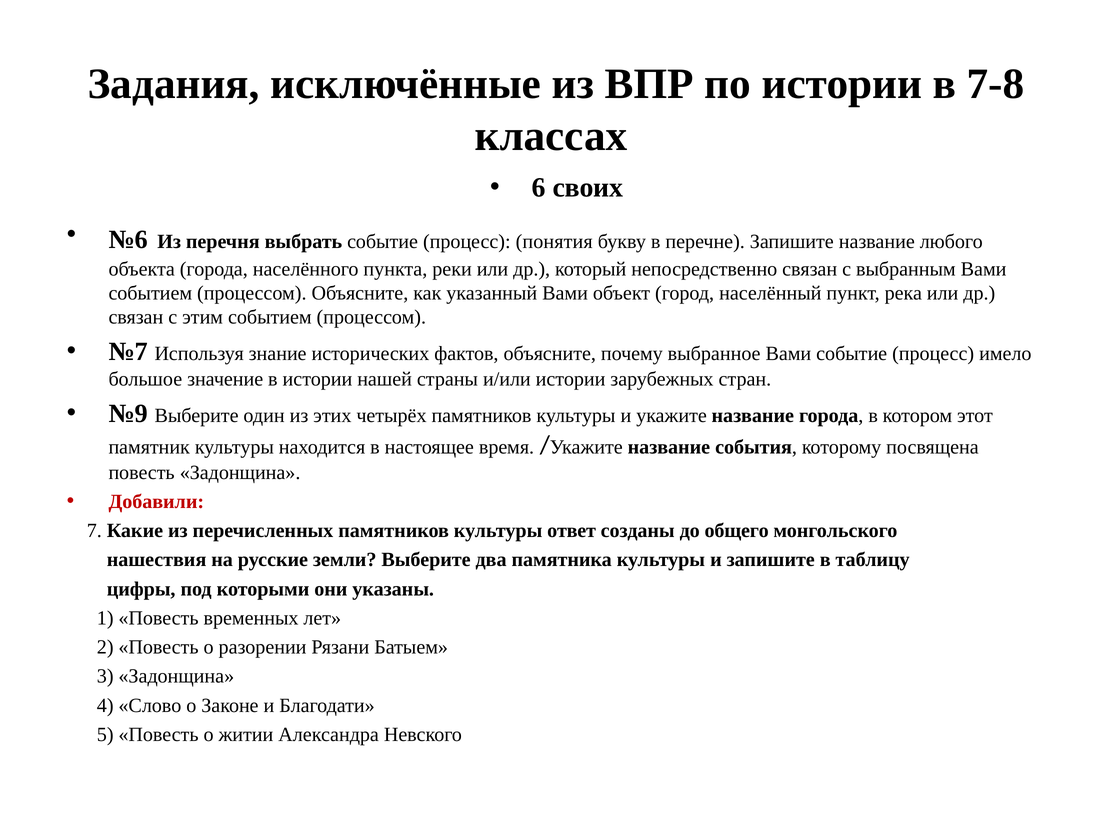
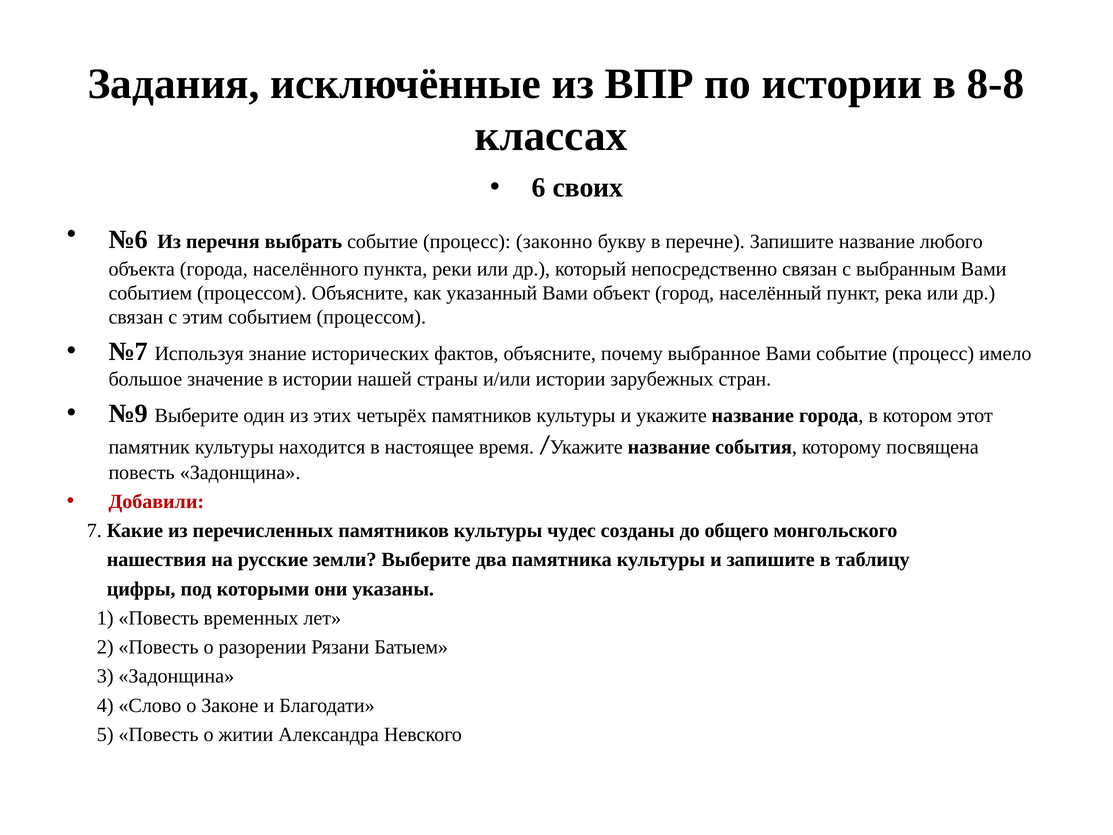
7-8: 7-8 -> 8-8
понятия: понятия -> законно
ответ: ответ -> чудес
